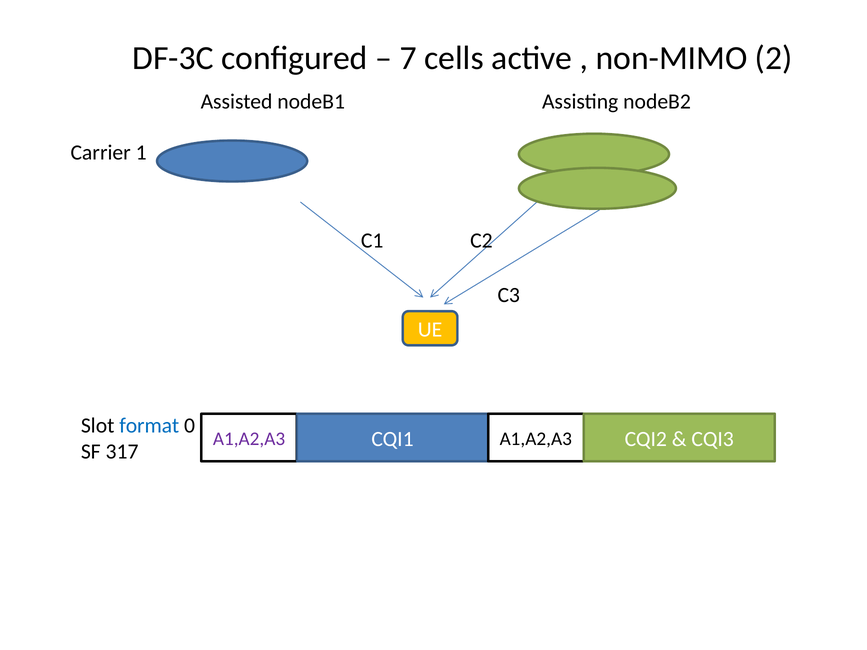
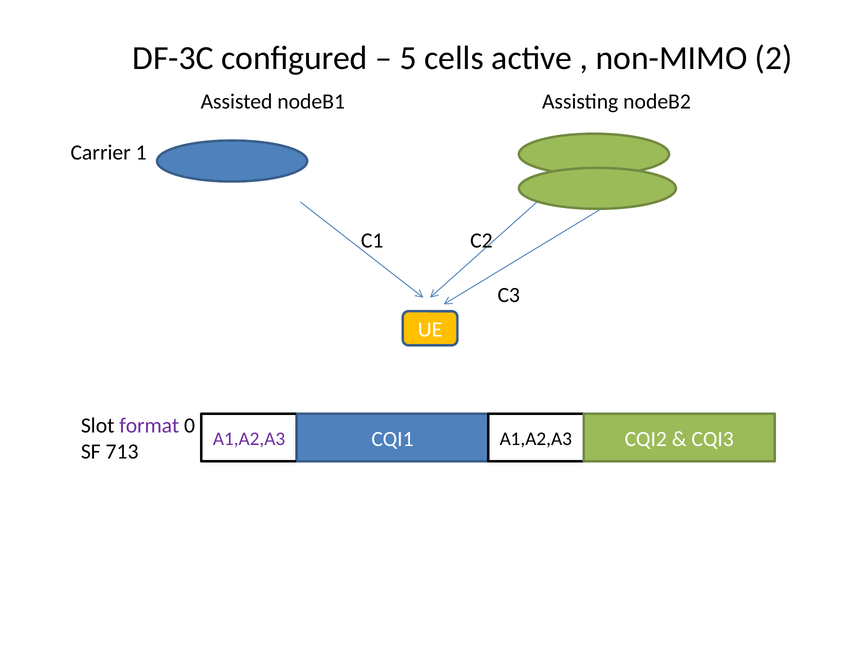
7: 7 -> 5
format colour: blue -> purple
317: 317 -> 713
